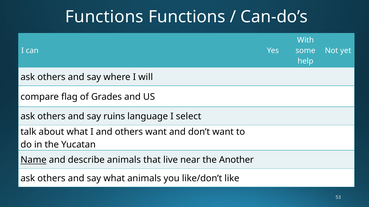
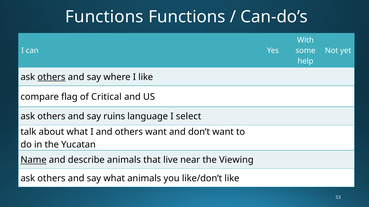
others at (51, 77) underline: none -> present
I will: will -> like
Grades: Grades -> Critical
Another: Another -> Viewing
